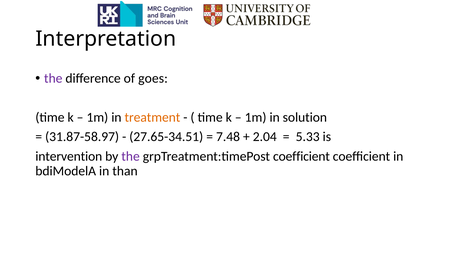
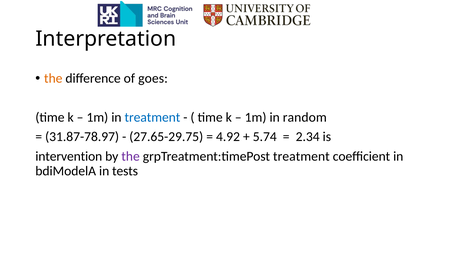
the at (53, 78) colour: purple -> orange
treatment at (152, 117) colour: orange -> blue
solution: solution -> random
31.87-58.97: 31.87-58.97 -> 31.87-78.97
27.65-34.51: 27.65-34.51 -> 27.65-29.75
7.48: 7.48 -> 4.92
2.04: 2.04 -> 5.74
5.33: 5.33 -> 2.34
grpTreatment:timePost coefficient: coefficient -> treatment
than: than -> tests
